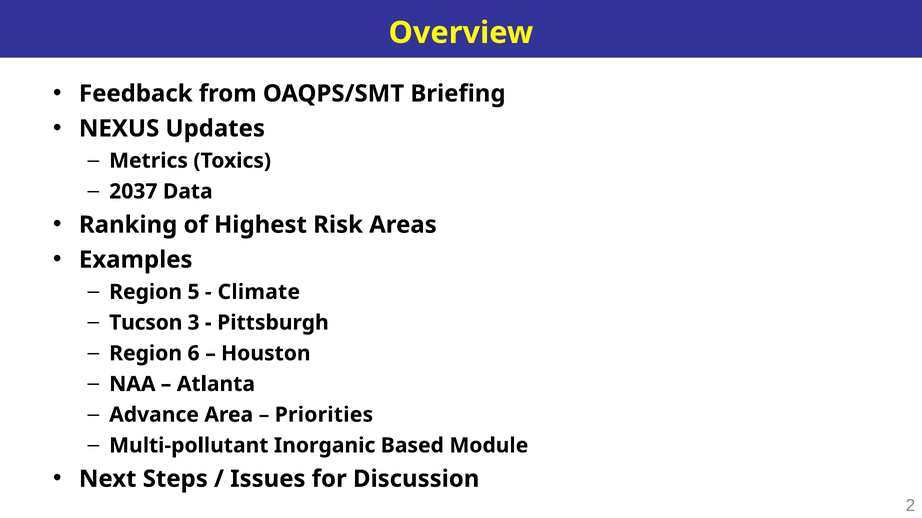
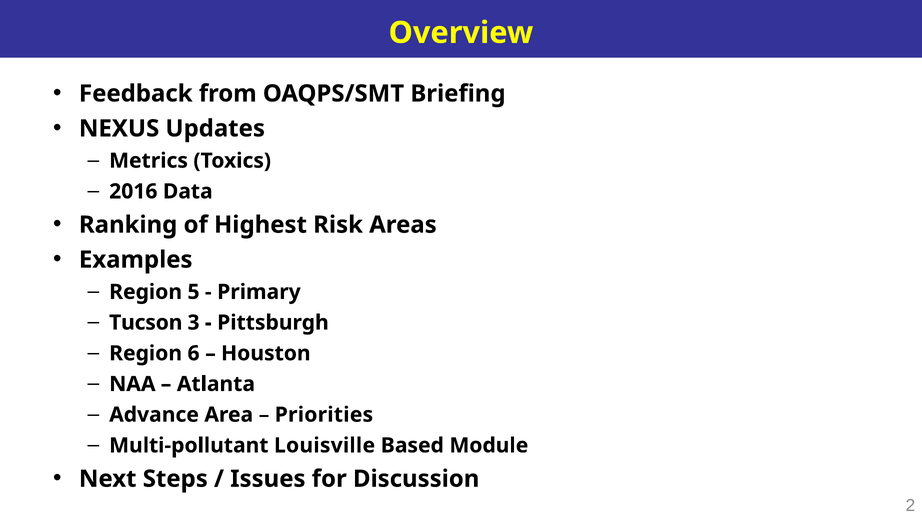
2037: 2037 -> 2016
Climate: Climate -> Primary
Inorganic: Inorganic -> Louisville
